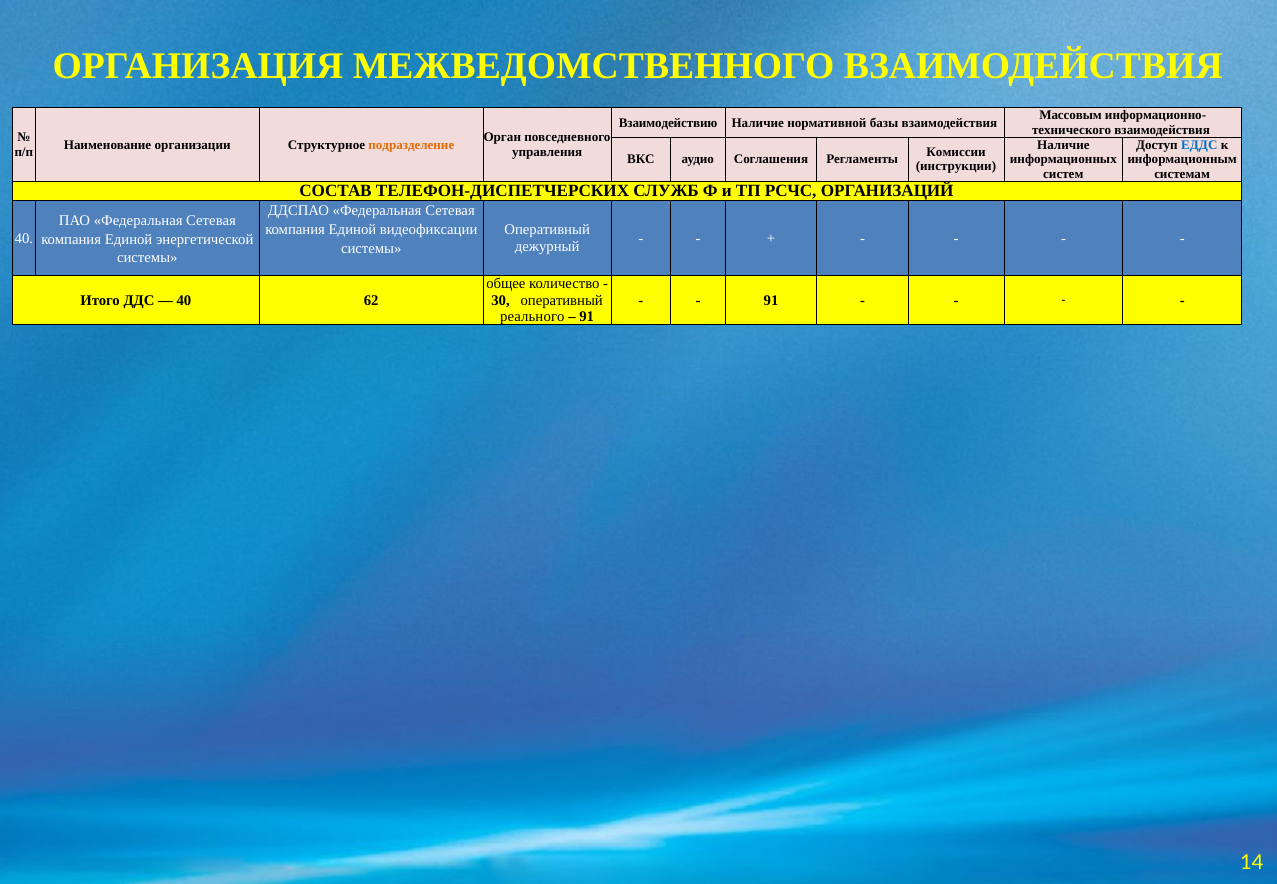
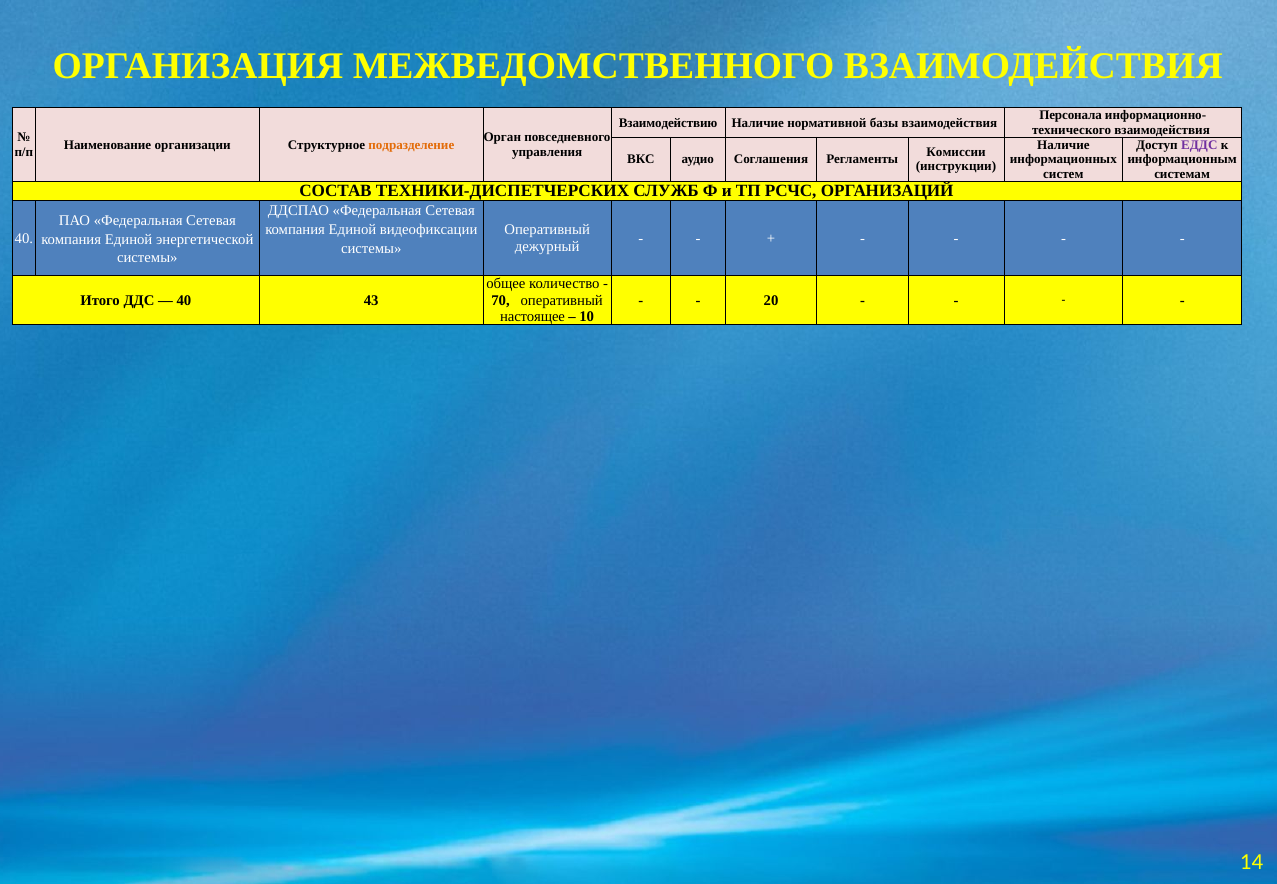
Массовым: Массовым -> Персонала
ЕДДС colour: blue -> purple
ТЕЛЕФОН-ДИСПЕТЧЕРСКИХ: ТЕЛЕФОН-ДИСПЕТЧЕРСКИХ -> ТЕХНИКИ-ДИСПЕТЧЕРСКИХ
62: 62 -> 43
30: 30 -> 70
91 at (771, 300): 91 -> 20
реального: реального -> настоящее
91 at (587, 317): 91 -> 10
